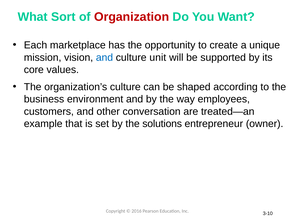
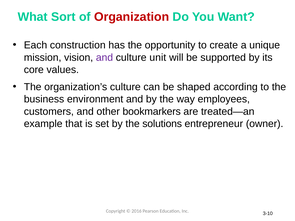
marketplace: marketplace -> construction
and at (104, 58) colour: blue -> purple
conversation: conversation -> bookmarkers
